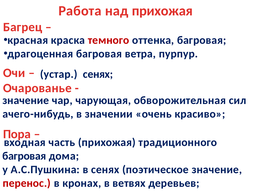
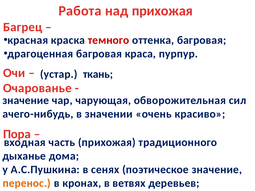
ветра: ветра -> краса
устар сенях: сенях -> ткань
багровая at (24, 156): багровая -> дыханье
перенос colour: red -> orange
